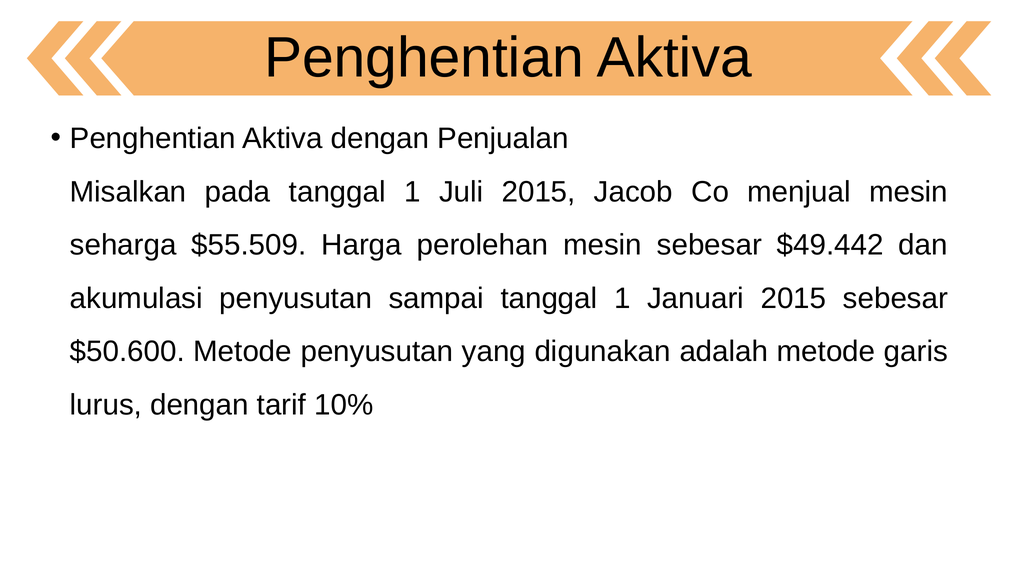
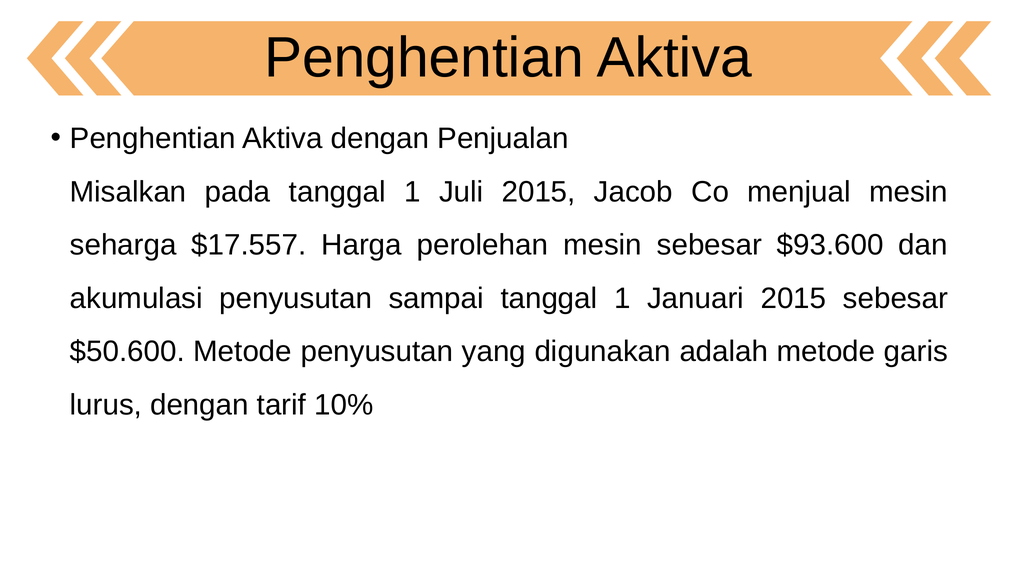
$55.509: $55.509 -> $17.557
$49.442: $49.442 -> $93.600
